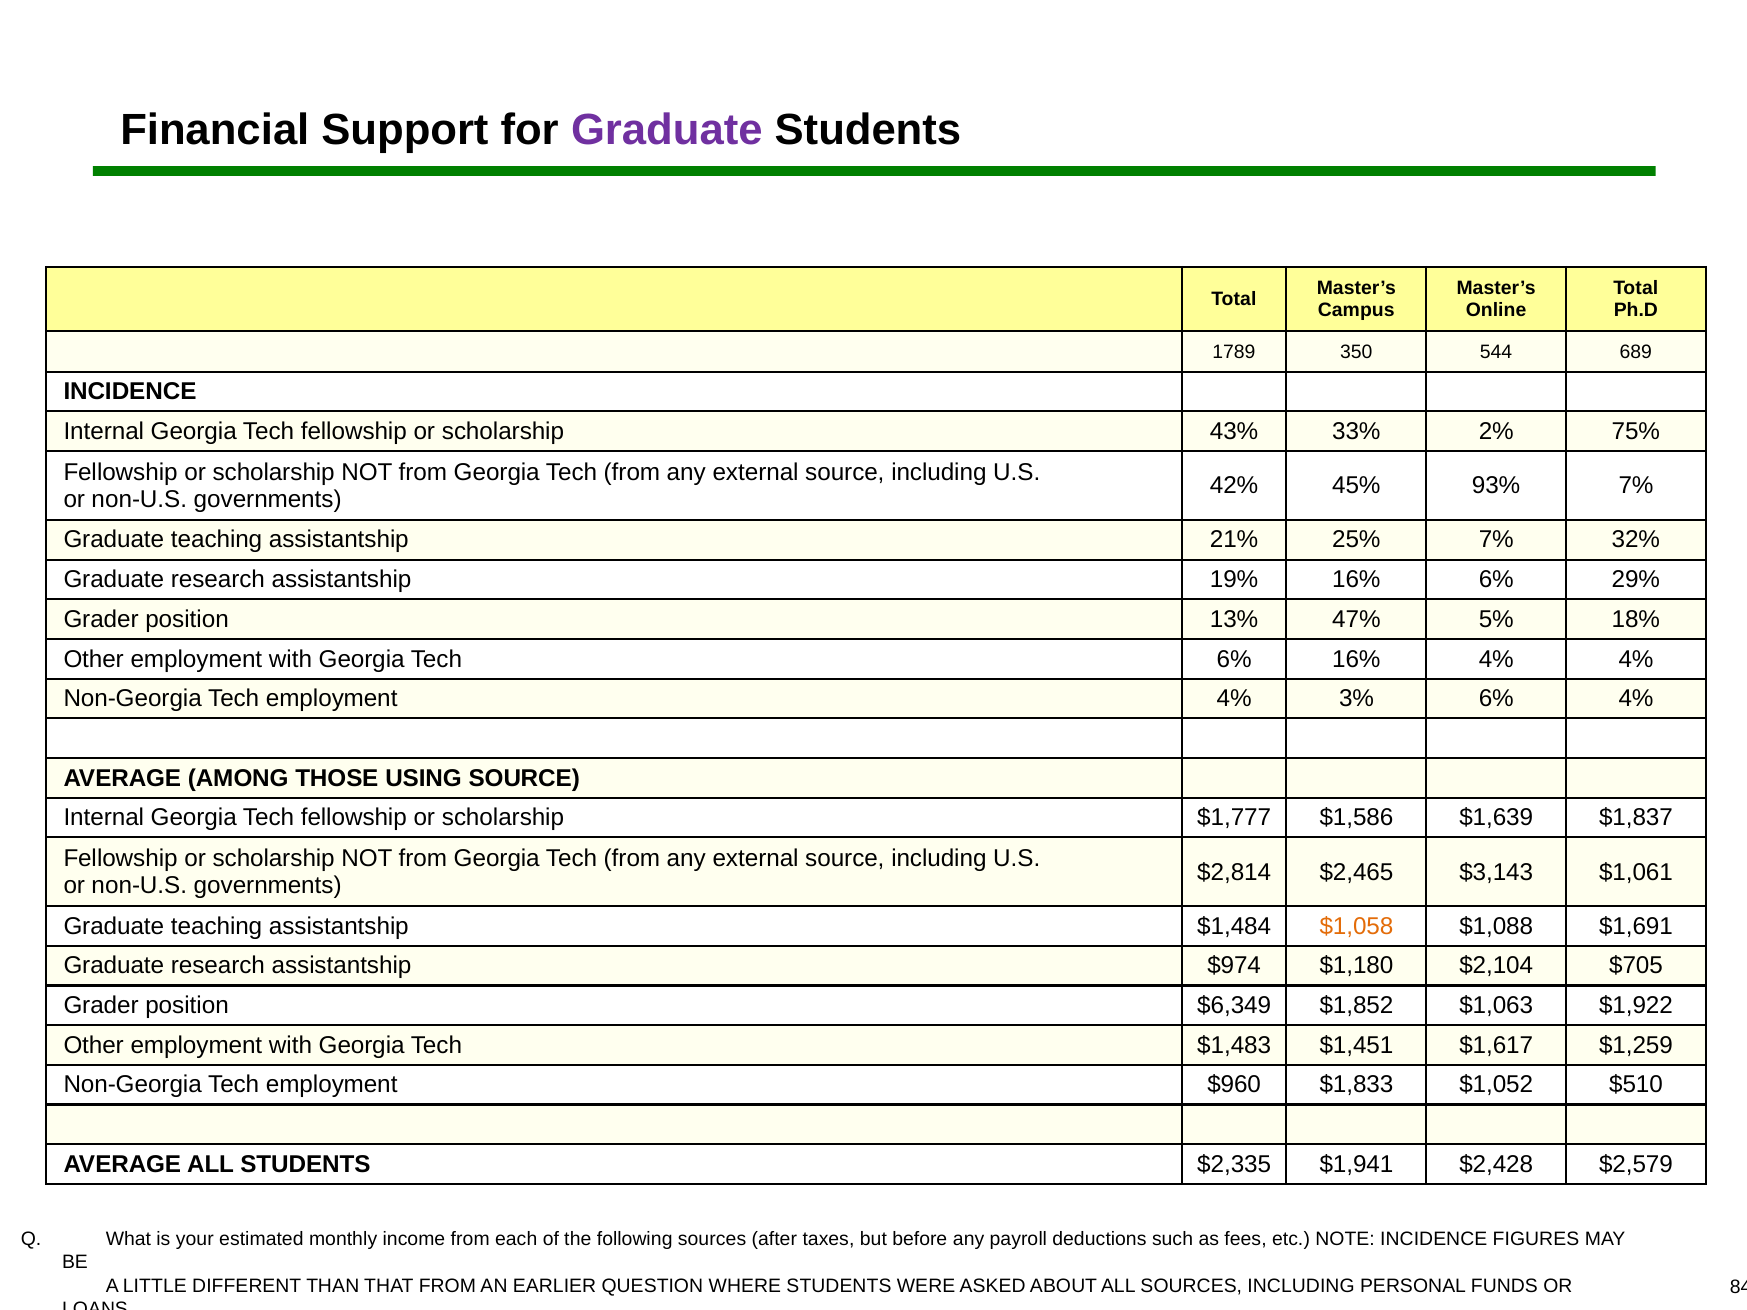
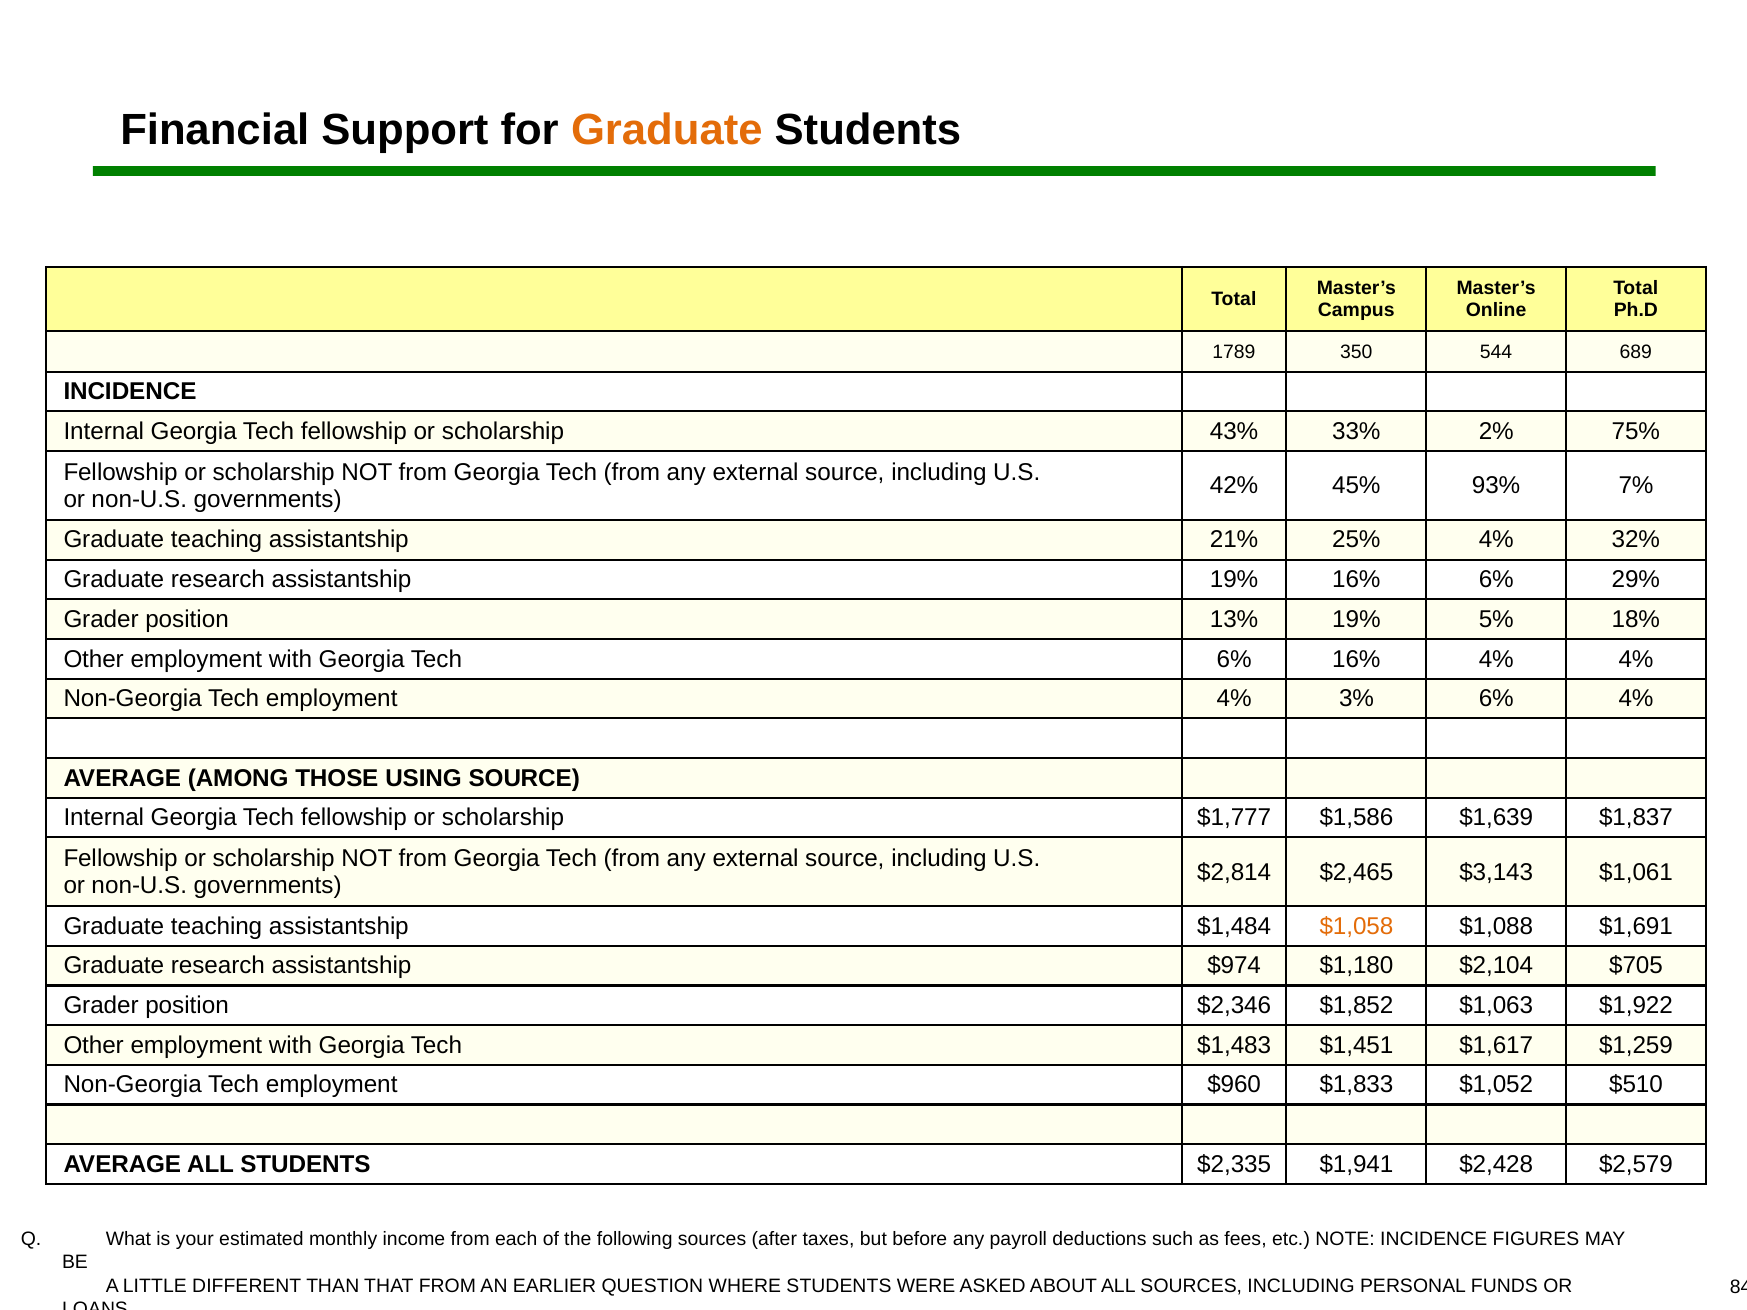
Graduate at (667, 130) colour: purple -> orange
25% 7%: 7% -> 4%
13% 47%: 47% -> 19%
$6,349: $6,349 -> $2,346
